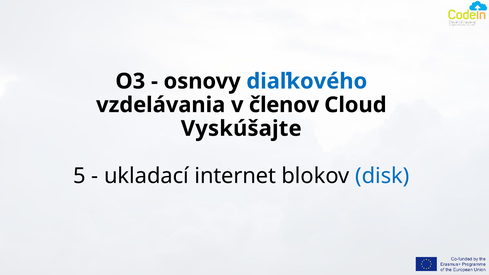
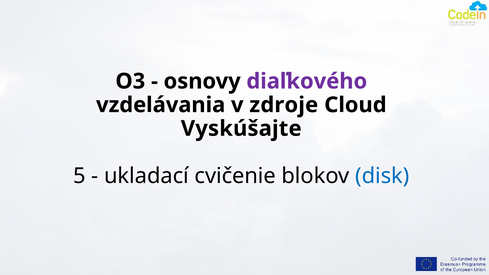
diaľkového colour: blue -> purple
členov: členov -> zdroje
internet: internet -> cvičenie
